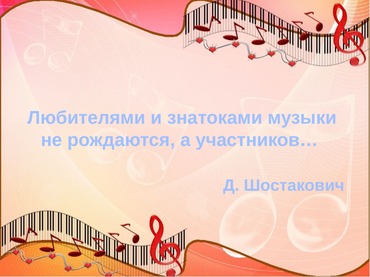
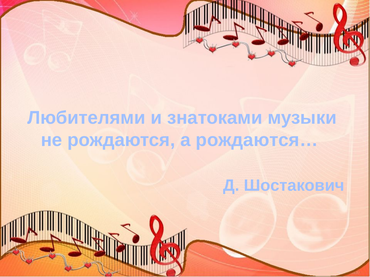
участников…: участников… -> рождаются…
